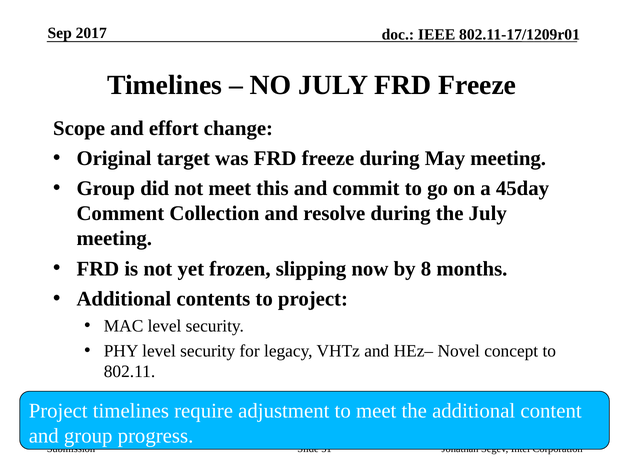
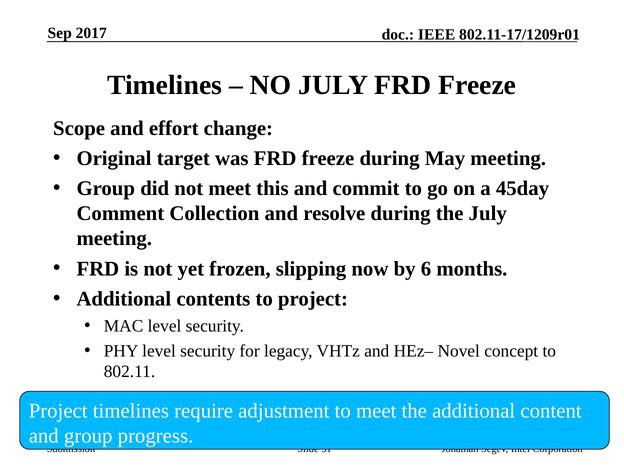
8: 8 -> 6
